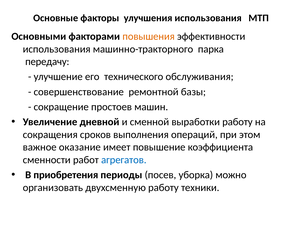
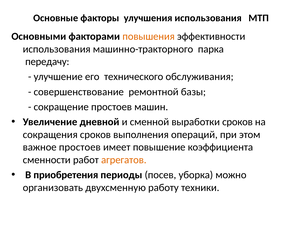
выработки работу: работу -> сроков
важное оказание: оказание -> простоев
агрегатов colour: blue -> orange
